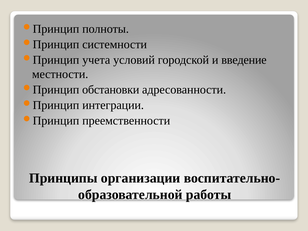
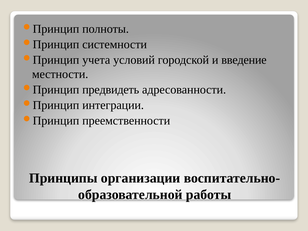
обстановки: обстановки -> предвидеть
